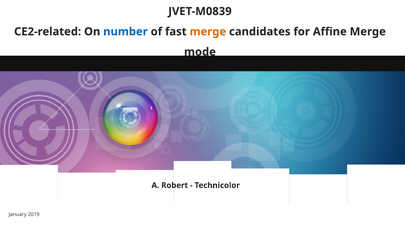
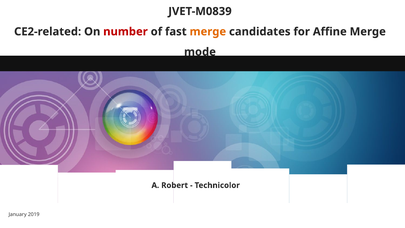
number colour: blue -> red
